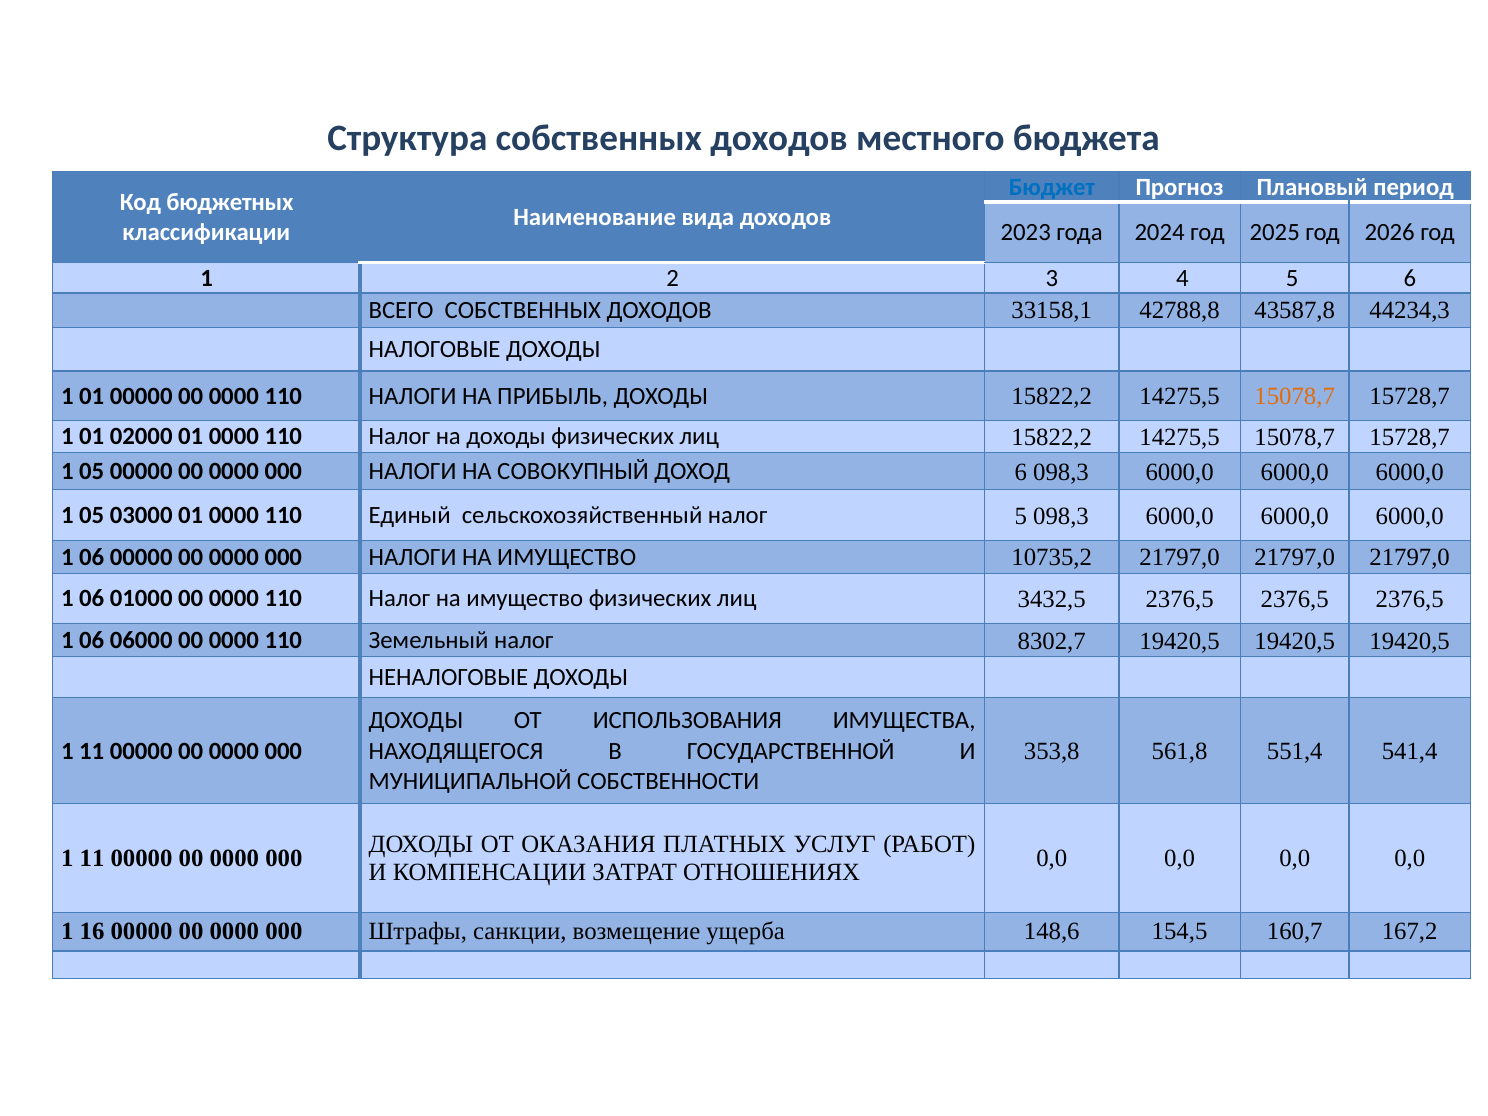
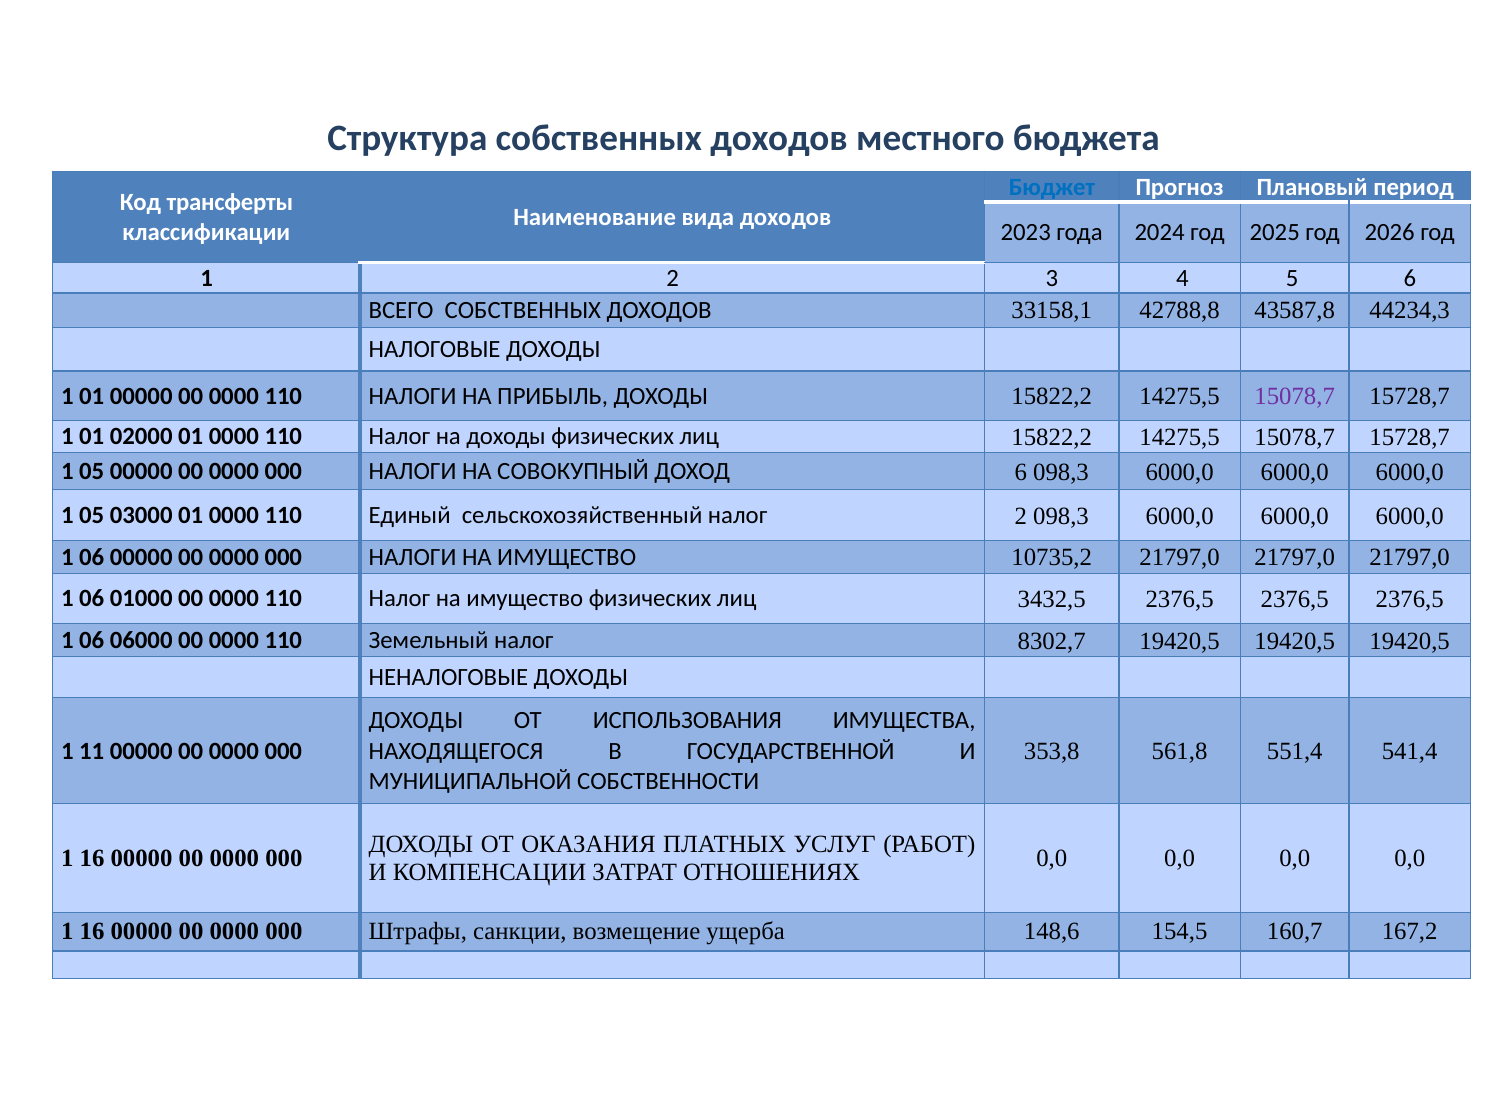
бюджетных: бюджетных -> трансферты
15078,7 at (1295, 397) colour: orange -> purple
налог 5: 5 -> 2
11 at (92, 858): 11 -> 16
